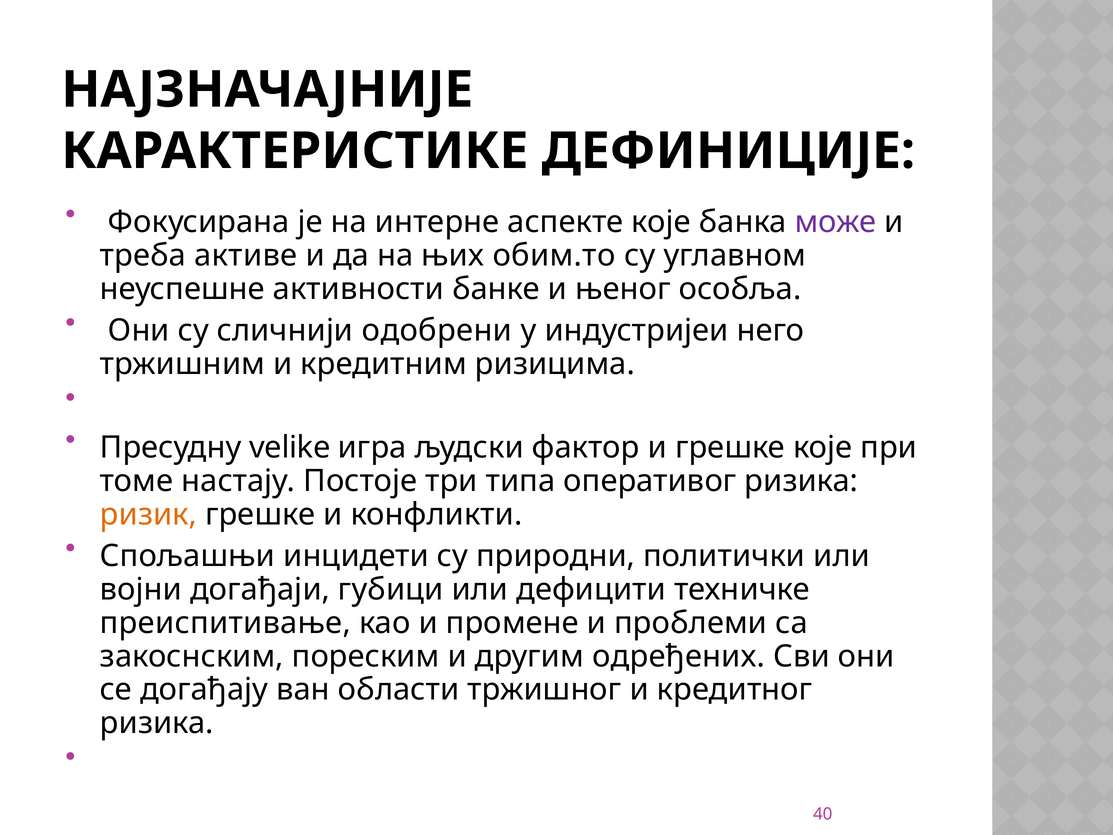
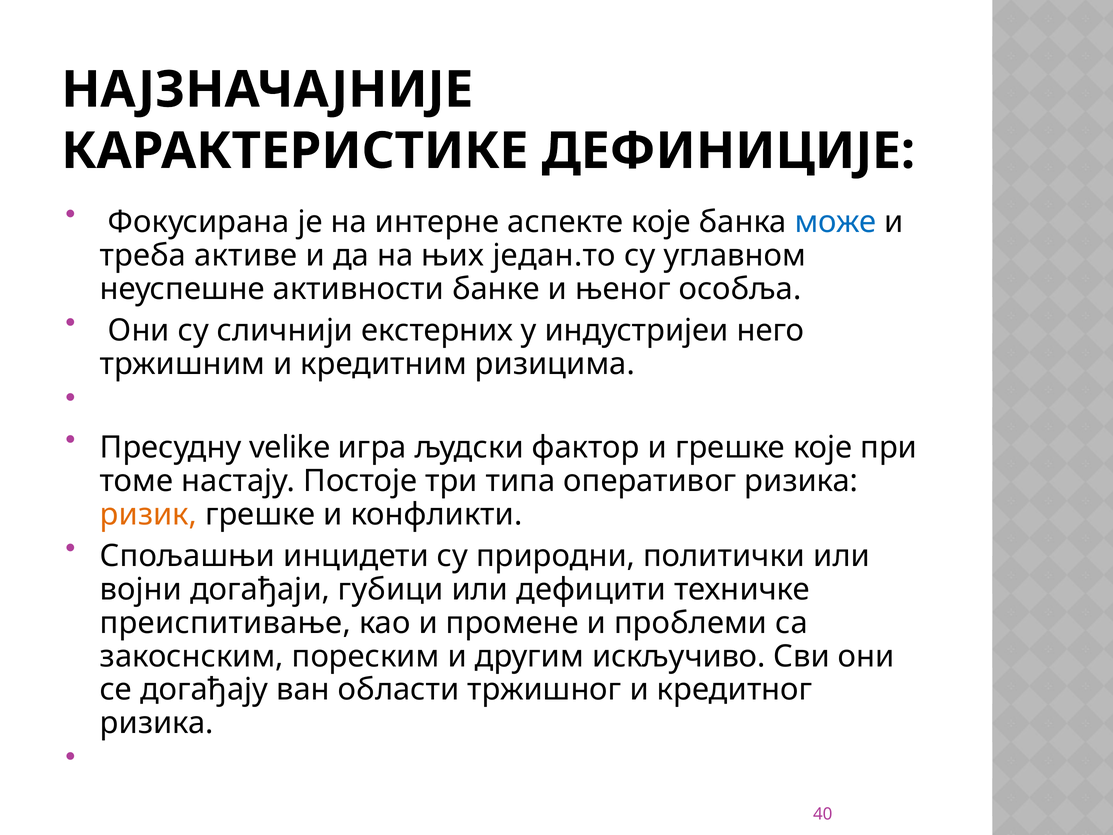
може colour: purple -> blue
обим.то: обим.то -> један.то
одобрени: одобрени -> екстерних
одређених: одређених -> искључиво
